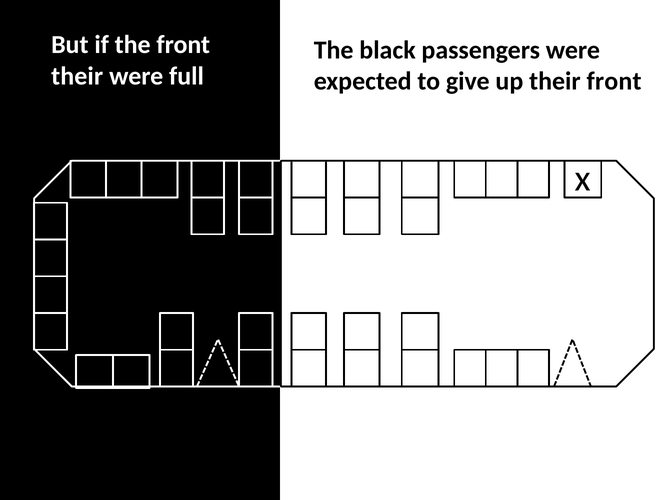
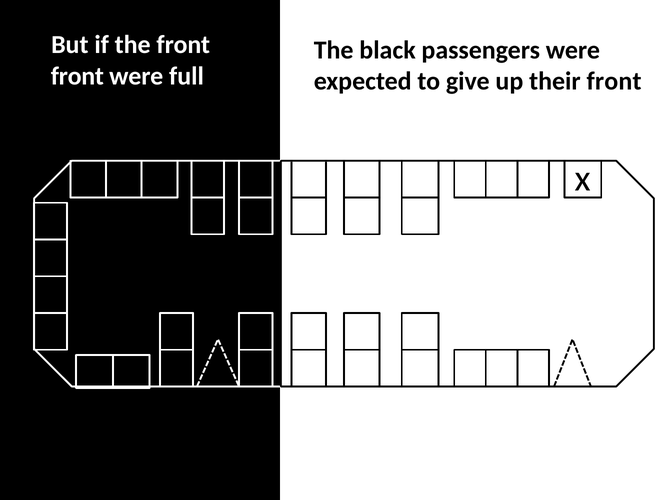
their at (77, 76): their -> front
